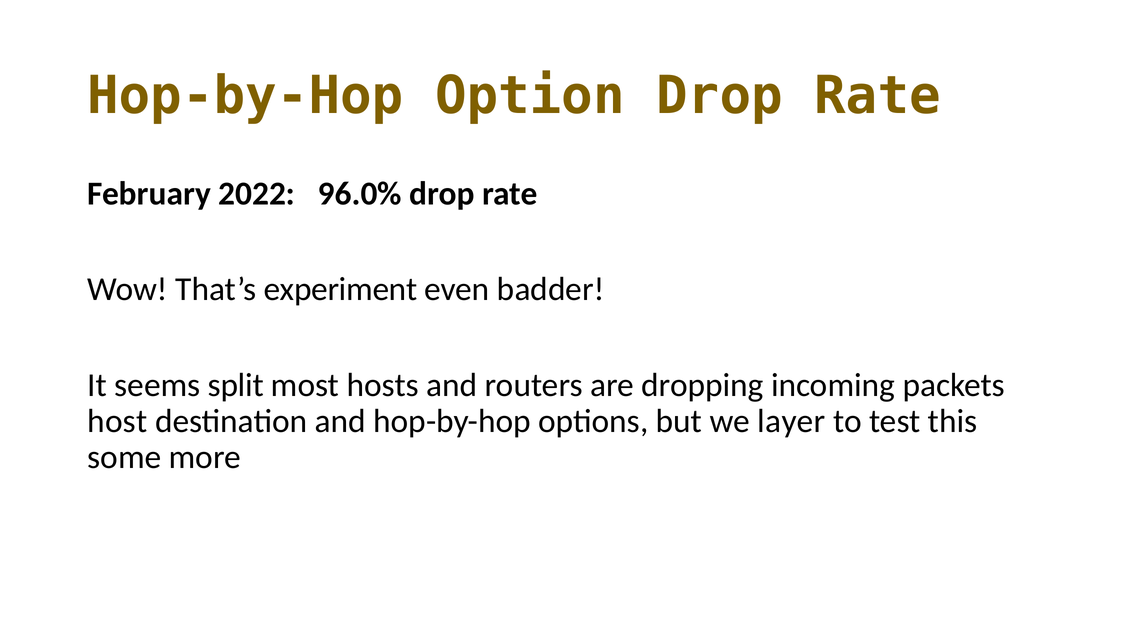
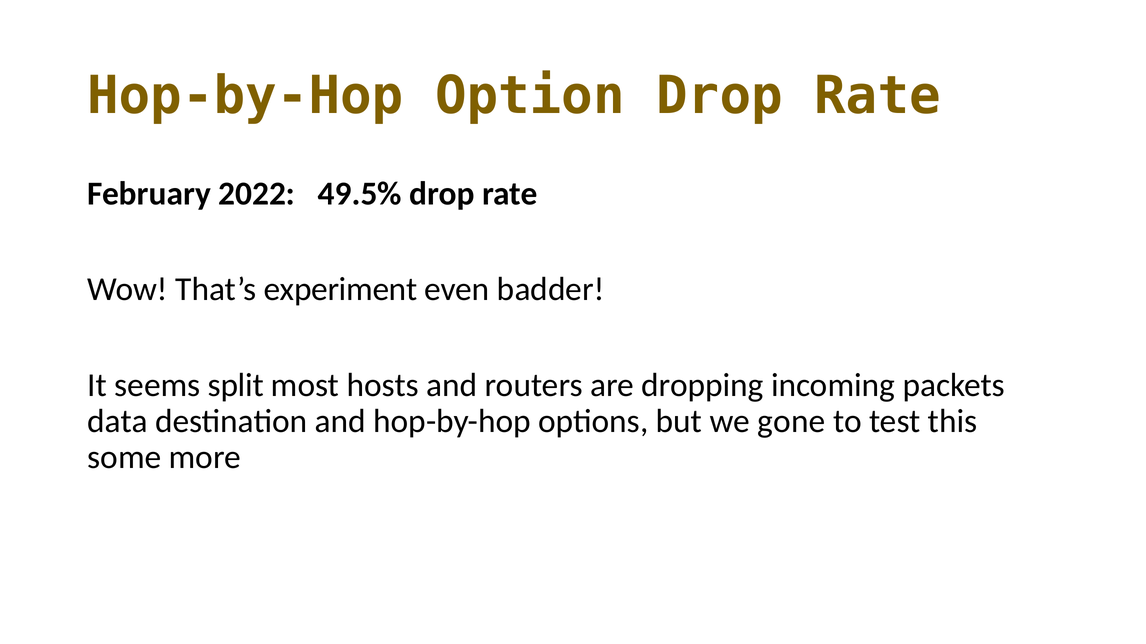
96.0%: 96.0% -> 49.5%
host: host -> data
layer: layer -> gone
